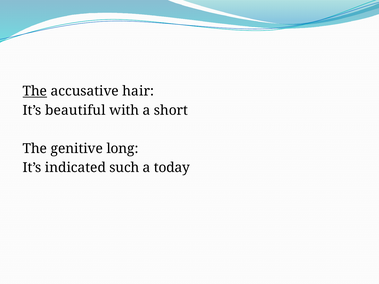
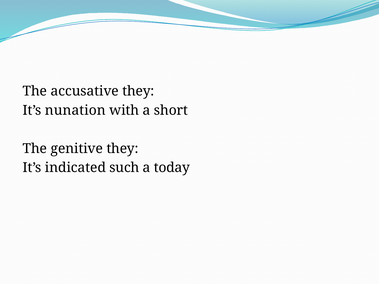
The at (35, 91) underline: present -> none
accusative hair: hair -> they
beautiful: beautiful -> nunation
genitive long: long -> they
